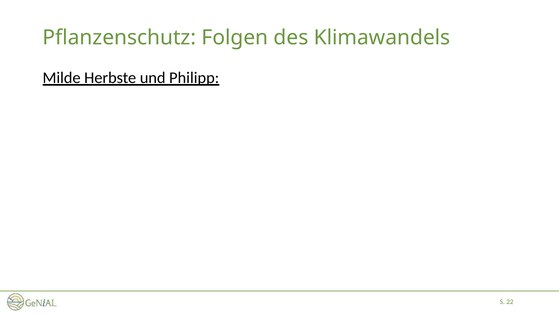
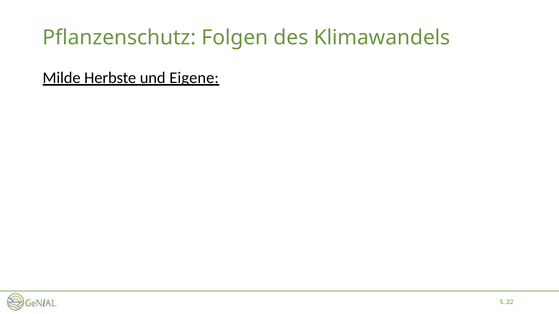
Philipp: Philipp -> Eigene
